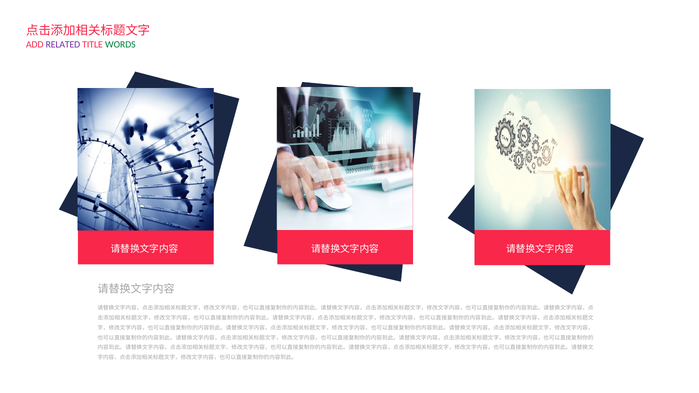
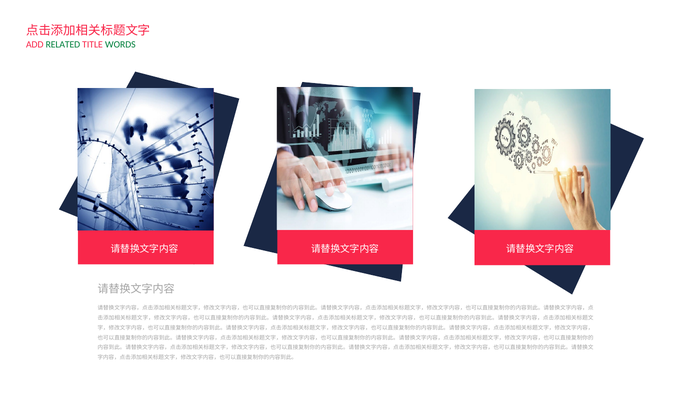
RELATED colour: purple -> green
